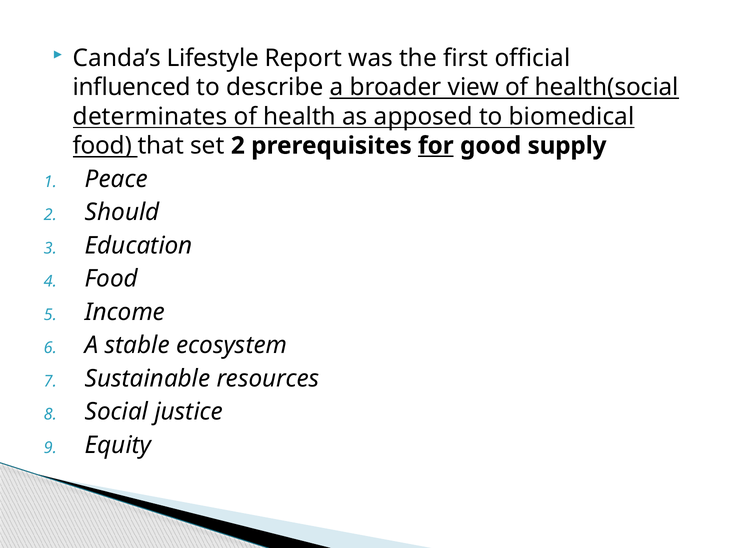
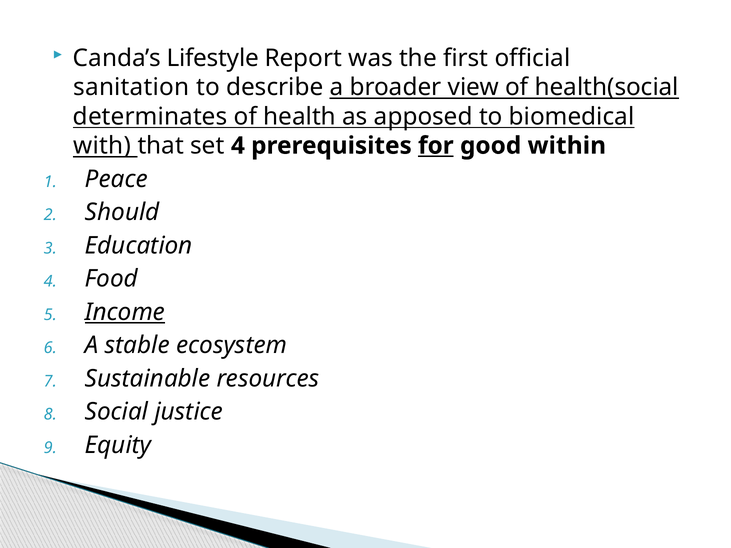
influenced: influenced -> sanitation
food at (102, 146): food -> with
set 2: 2 -> 4
supply: supply -> within
Income underline: none -> present
